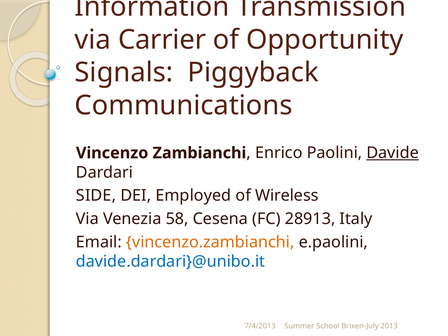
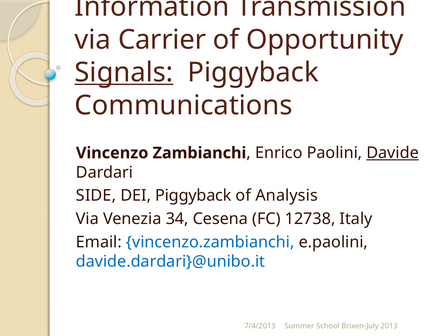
Signals underline: none -> present
DEI Employed: Employed -> Piggyback
Wireless: Wireless -> Analysis
58: 58 -> 34
28913: 28913 -> 12738
vincenzo.zambianchi colour: orange -> blue
